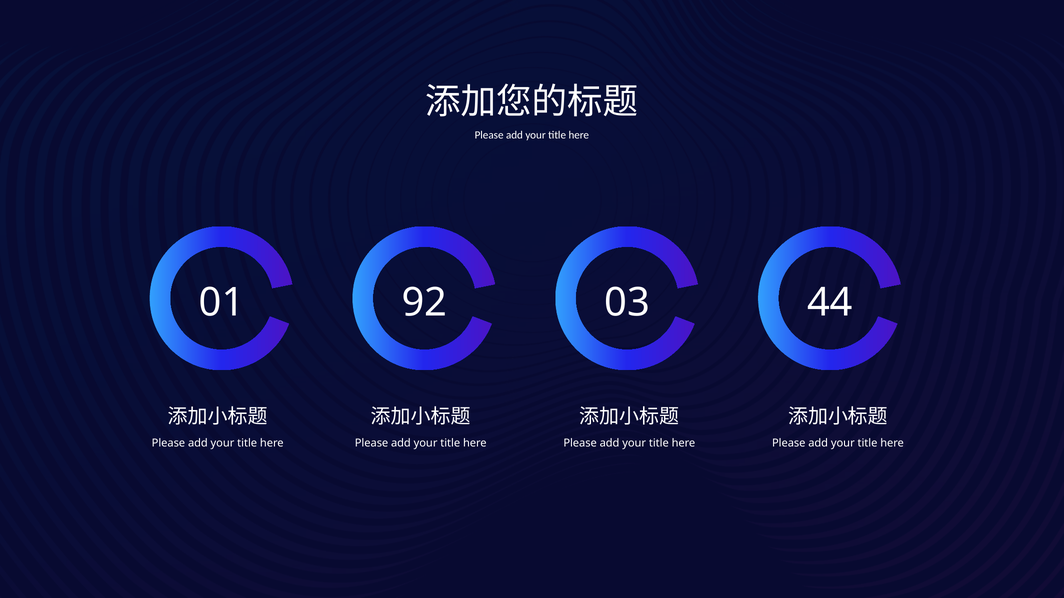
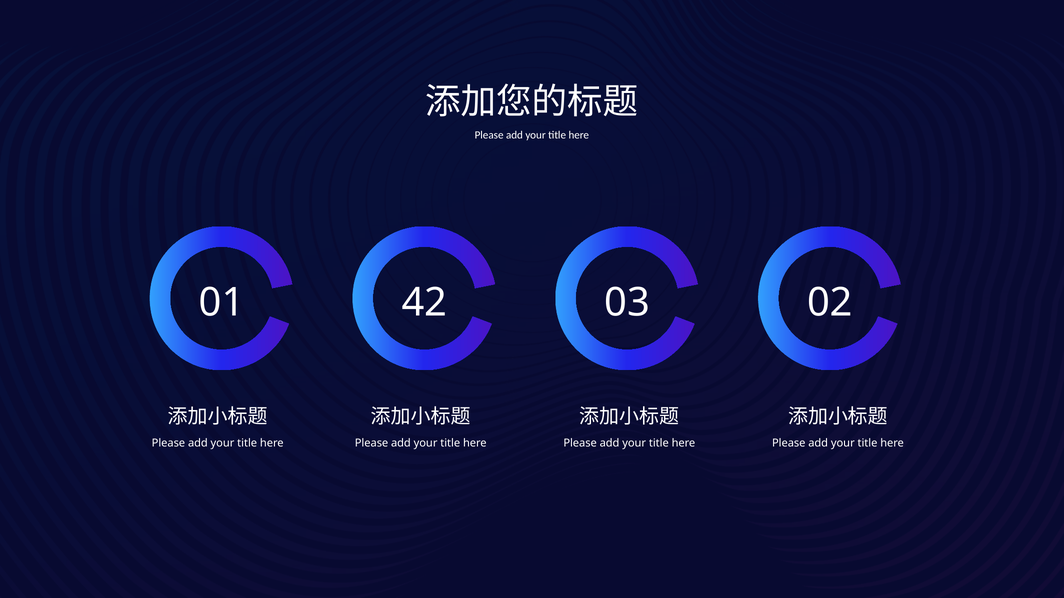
92: 92 -> 42
44: 44 -> 02
